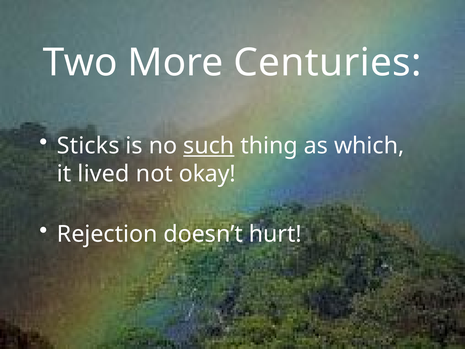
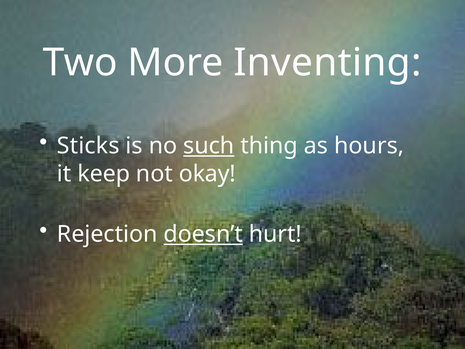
Centuries: Centuries -> Inventing
which: which -> hours
lived: lived -> keep
doesn’t underline: none -> present
